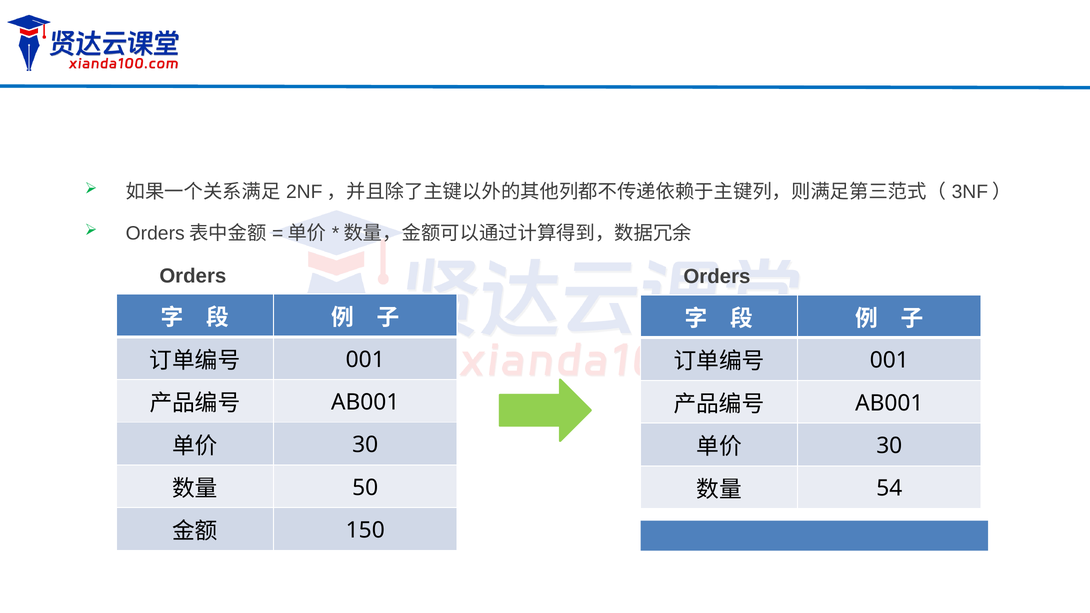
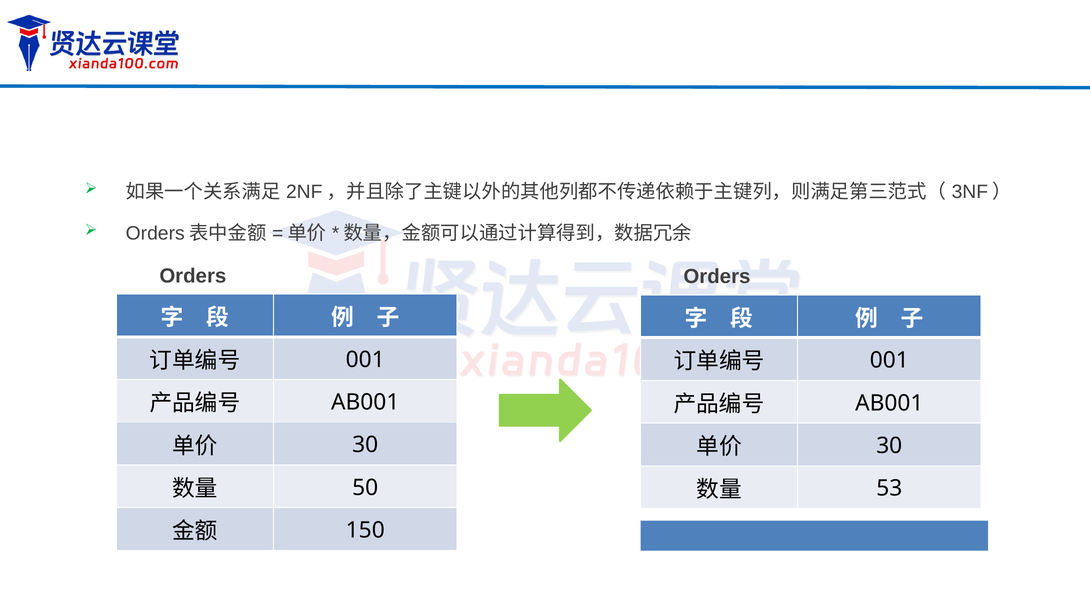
54: 54 -> 53
